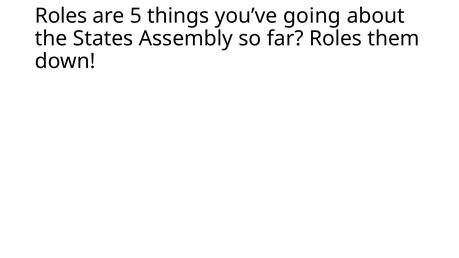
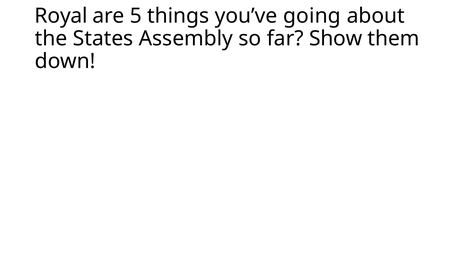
Roles at (61, 16): Roles -> Royal
far Roles: Roles -> Show
